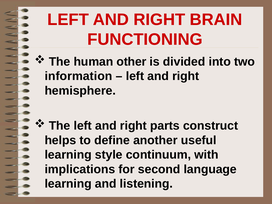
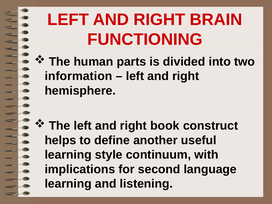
other: other -> parts
parts: parts -> book
